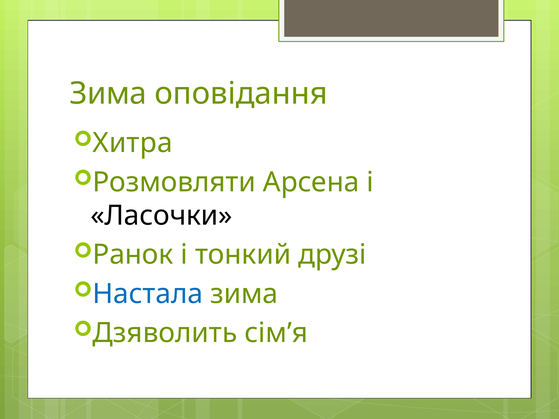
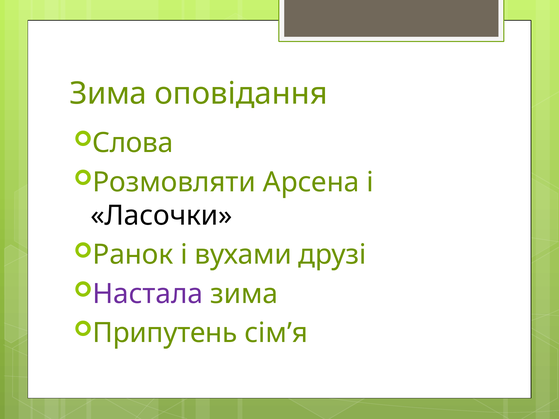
Хитра: Хитра -> Слова
тонкий: тонкий -> вухами
Настала colour: blue -> purple
Дзяволить: Дзяволить -> Припутень
